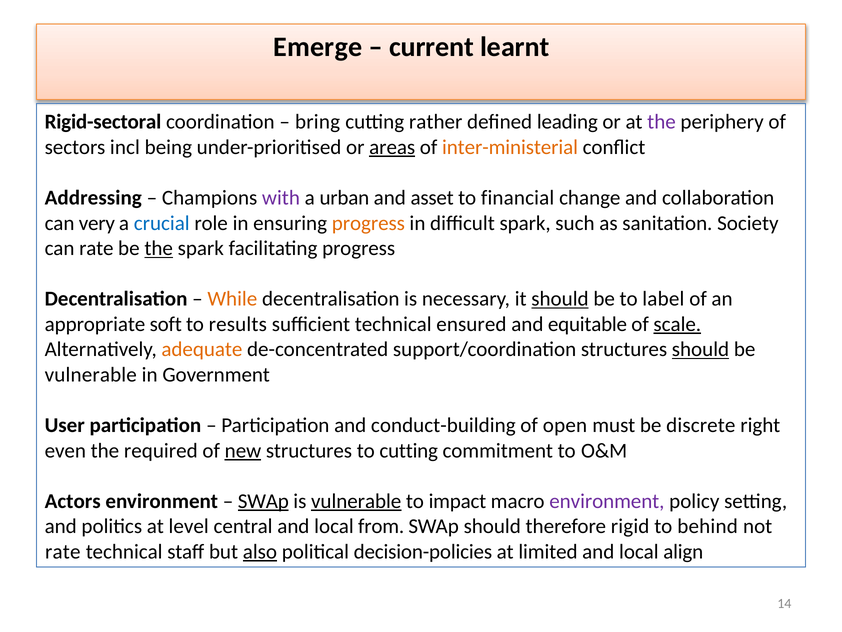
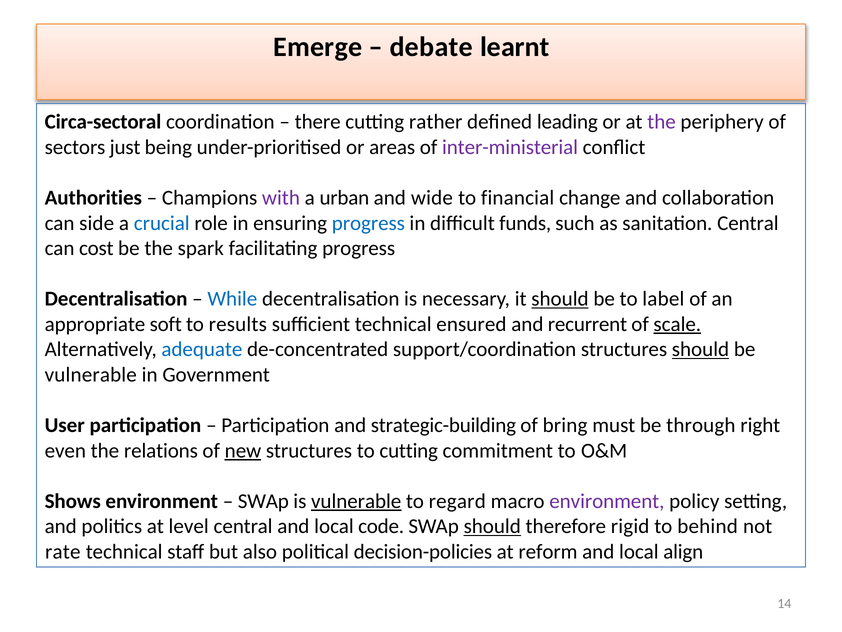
current: current -> debate
Rigid-sectoral: Rigid-sectoral -> Circa-sectoral
bring: bring -> there
incl: incl -> just
areas underline: present -> none
inter-ministerial colour: orange -> purple
Addressing: Addressing -> Authorities
asset: asset -> wide
very: very -> side
progress at (368, 223) colour: orange -> blue
difficult spark: spark -> funds
sanitation Society: Society -> Central
can rate: rate -> cost
the at (159, 248) underline: present -> none
While colour: orange -> blue
equitable: equitable -> recurrent
adequate colour: orange -> blue
conduct-building: conduct-building -> strategic-building
open: open -> bring
discrete: discrete -> through
required: required -> relations
Actors: Actors -> Shows
SWAp at (263, 501) underline: present -> none
impact: impact -> regard
from: from -> code
should at (492, 526) underline: none -> present
also underline: present -> none
limited: limited -> reform
